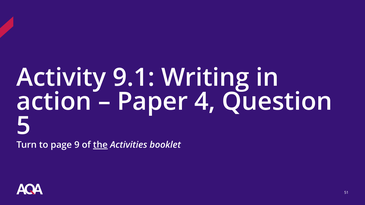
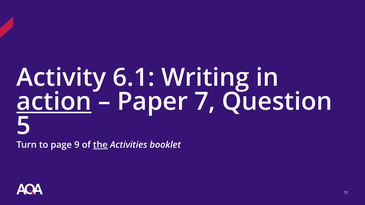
9.1: 9.1 -> 6.1
action underline: none -> present
4: 4 -> 7
